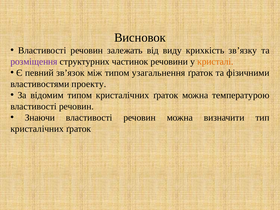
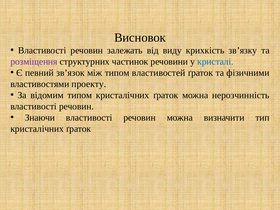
кристалі colour: orange -> blue
узагальнення: узагальнення -> властивостей
температурою: температурою -> нерозчинність
